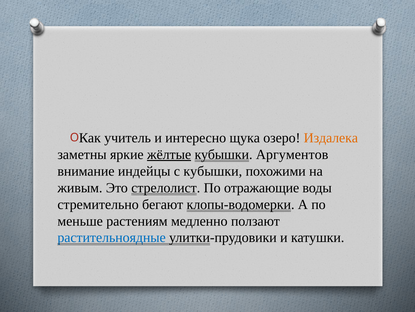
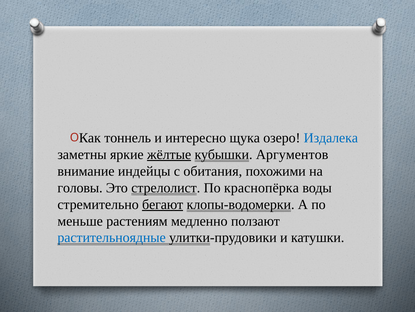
учитель: учитель -> тоннель
Издалека colour: orange -> blue
с кубышки: кубышки -> обитания
живым: живым -> головы
отражающие: отражающие -> краснопёрка
бегают underline: none -> present
